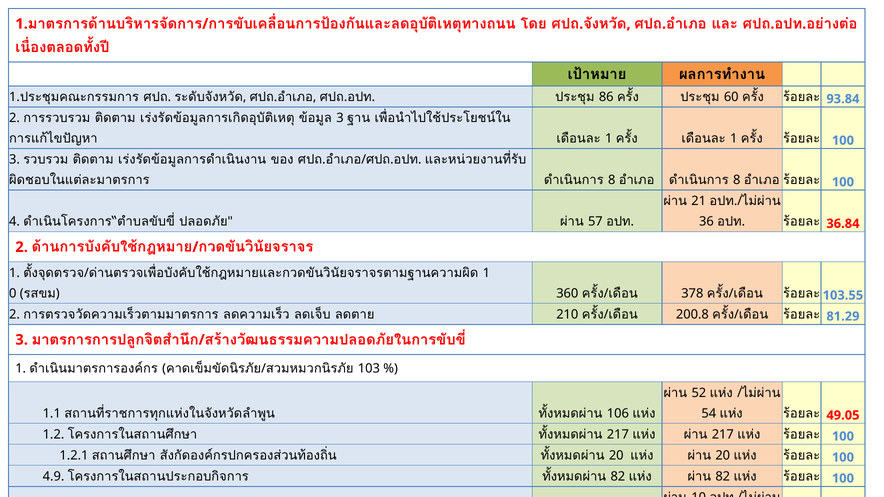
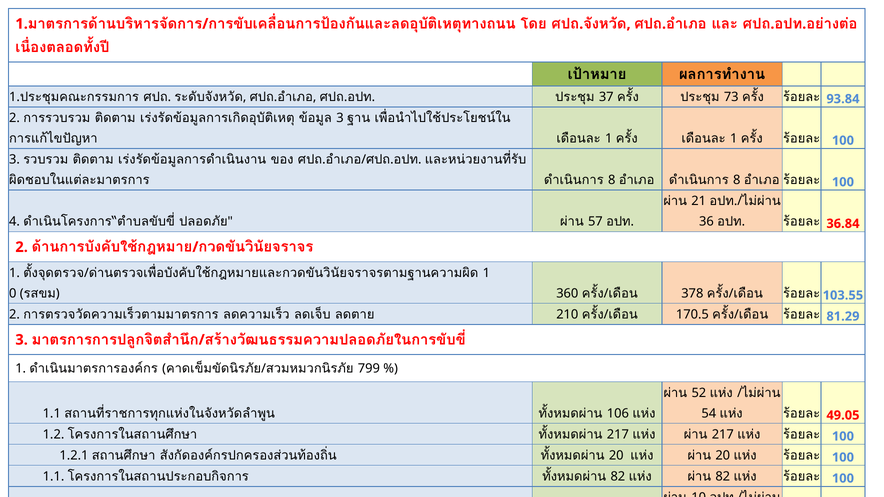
86: 86 -> 37
60: 60 -> 73
200.8: 200.8 -> 170.5
103: 103 -> 799
4.9 at (54, 477): 4.9 -> 1.1
